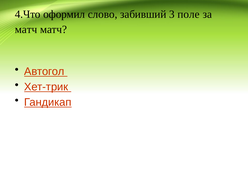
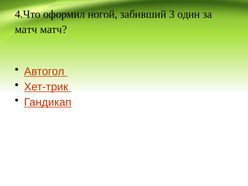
слово: слово -> ногой
поле: поле -> один
